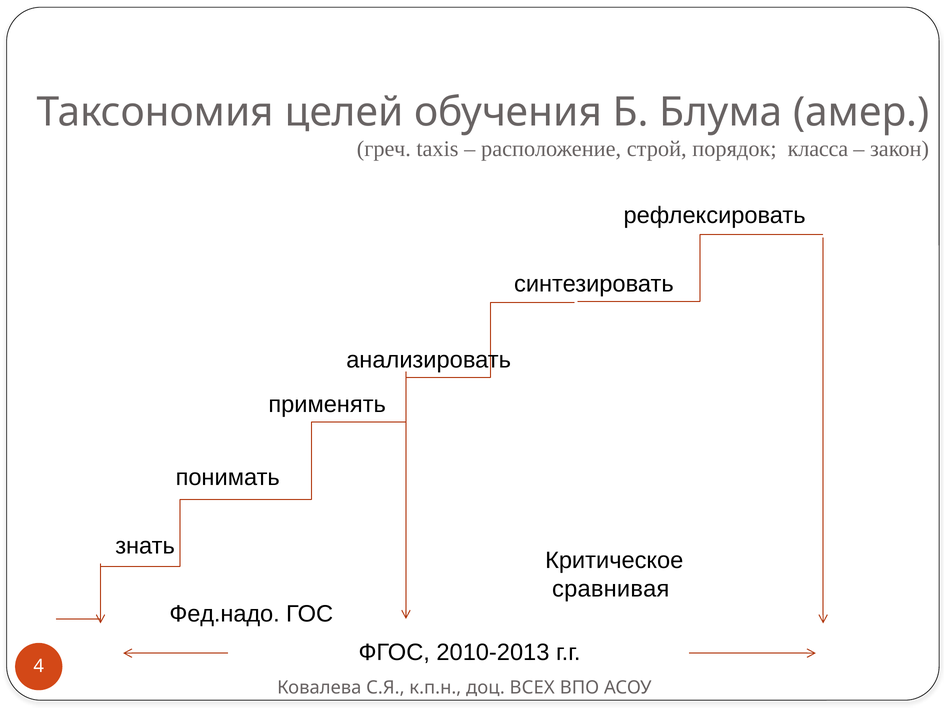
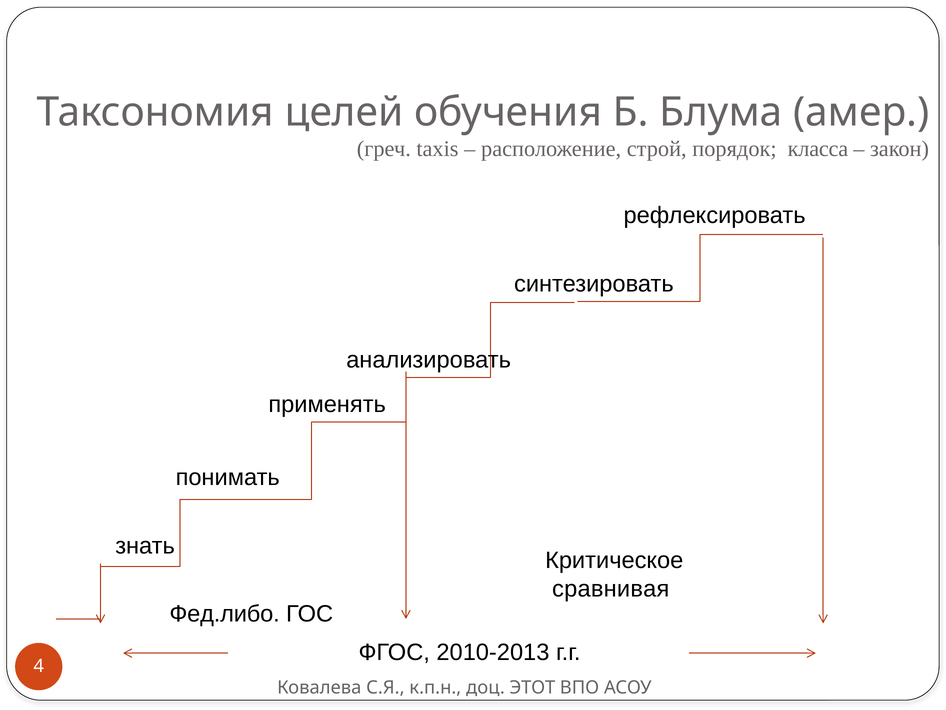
Фед.надо: Фед.надо -> Фед.либо
ВСЕХ: ВСЕХ -> ЭТОТ
